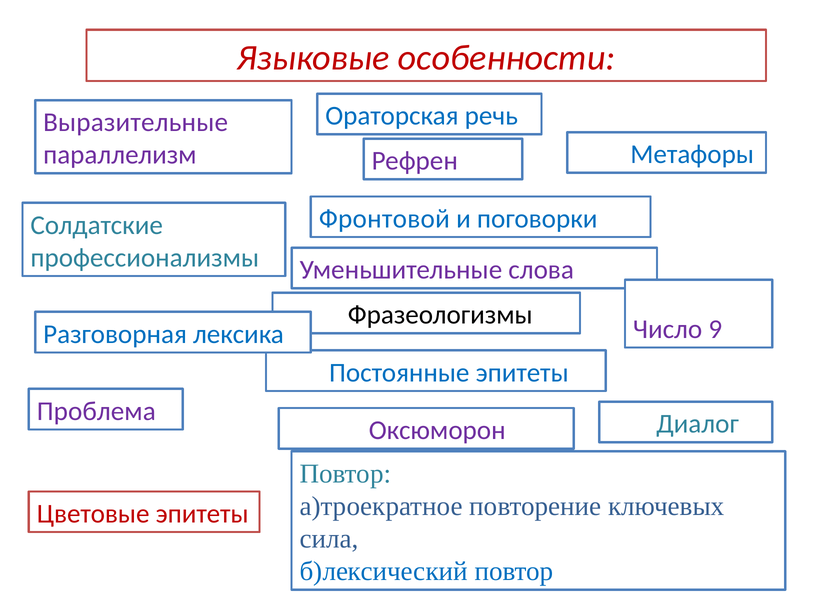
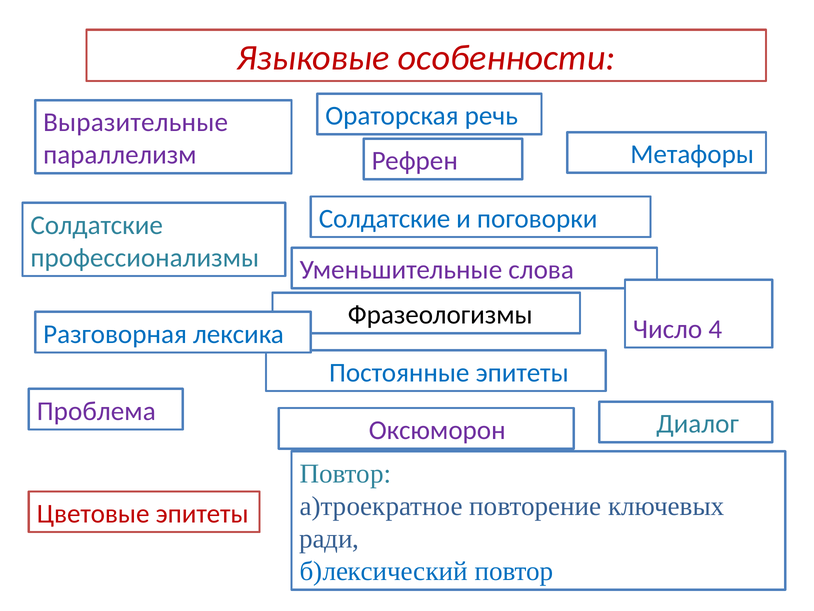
Фронтовой at (384, 218): Фронтовой -> Солдатские
9: 9 -> 4
сила: сила -> ради
